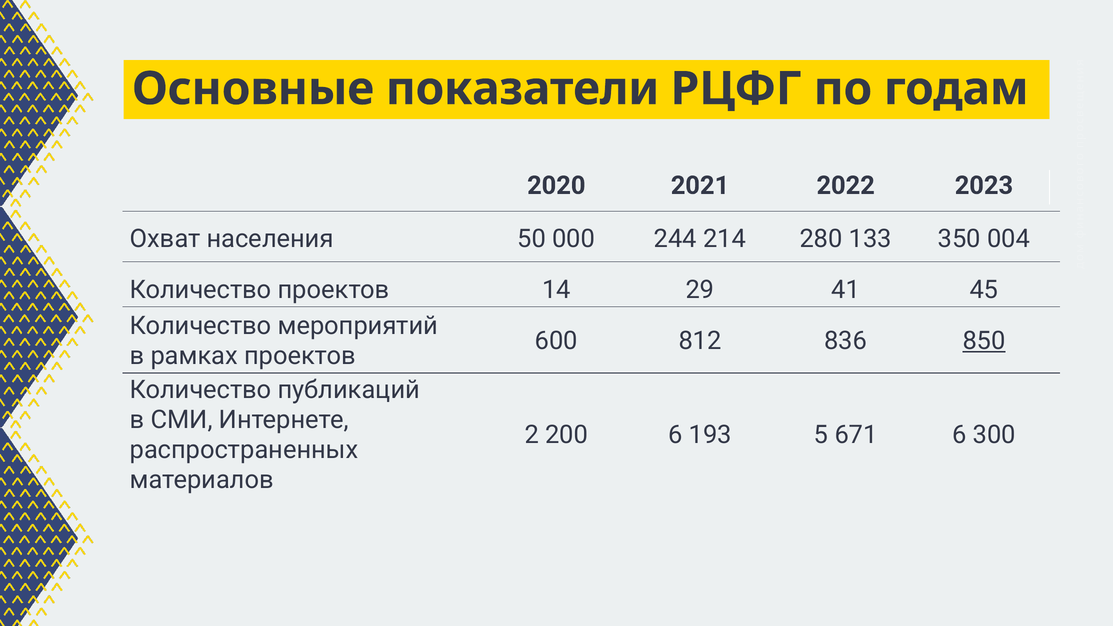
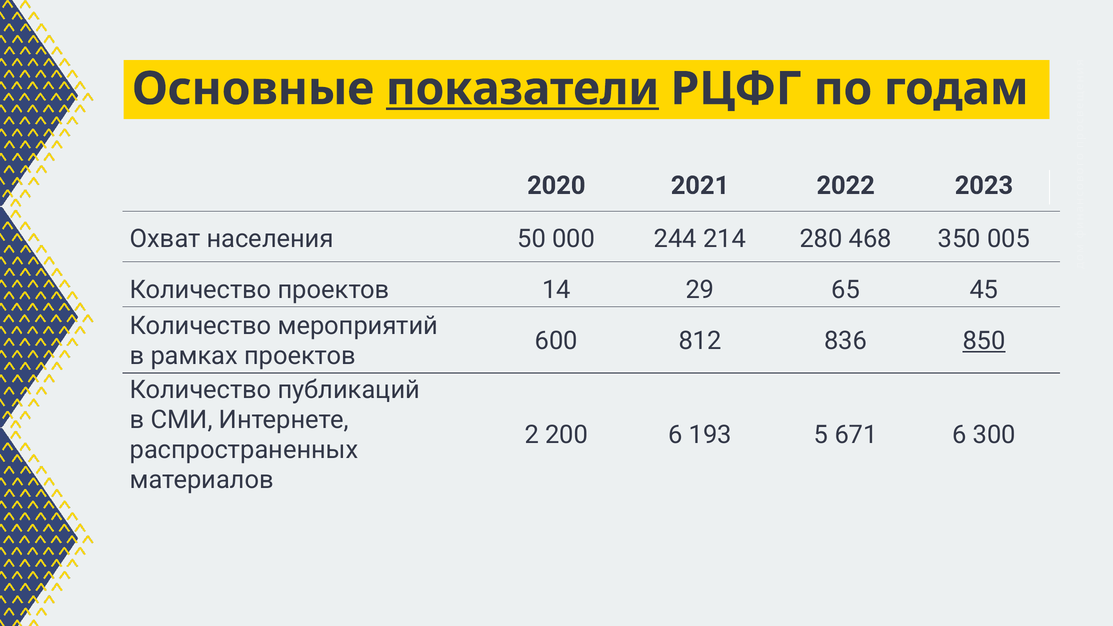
показатели underline: none -> present
133: 133 -> 468
004: 004 -> 005
41: 41 -> 65
